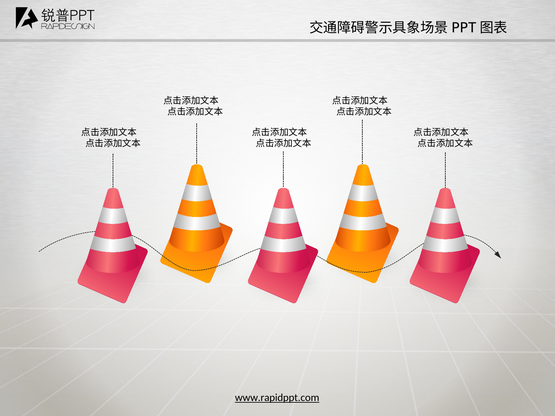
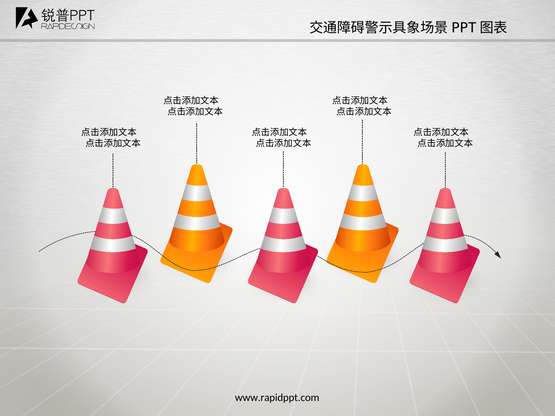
www.rapidppt.com underline: present -> none
